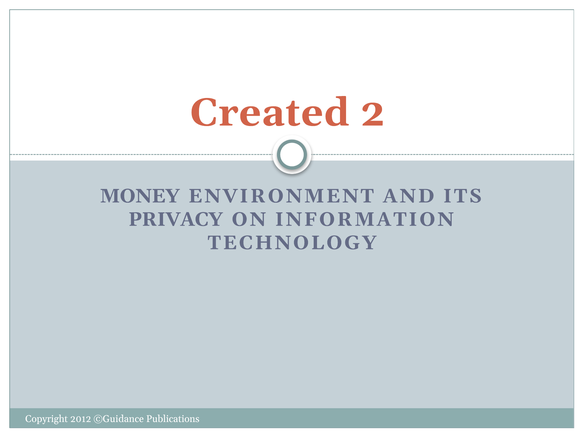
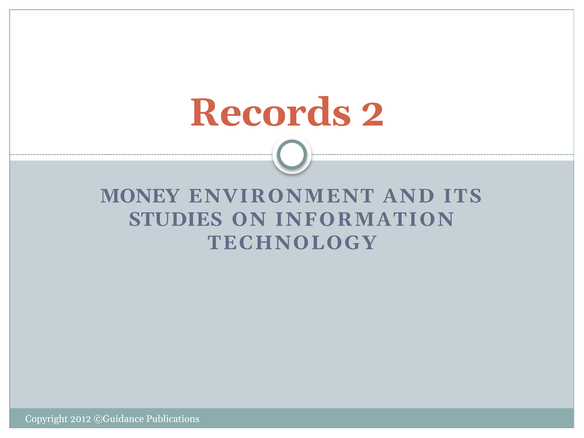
Created: Created -> Records
PRIVACY: PRIVACY -> STUDIES
